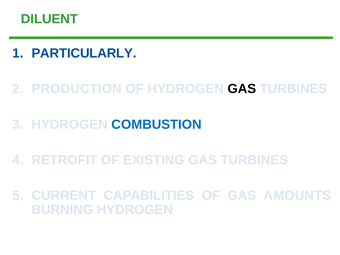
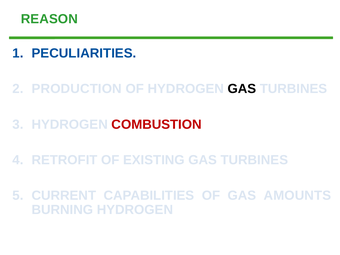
DILUENT: DILUENT -> REASON
PARTICULARLY: PARTICULARLY -> PECULIARITIES
COMBUSTION colour: blue -> red
